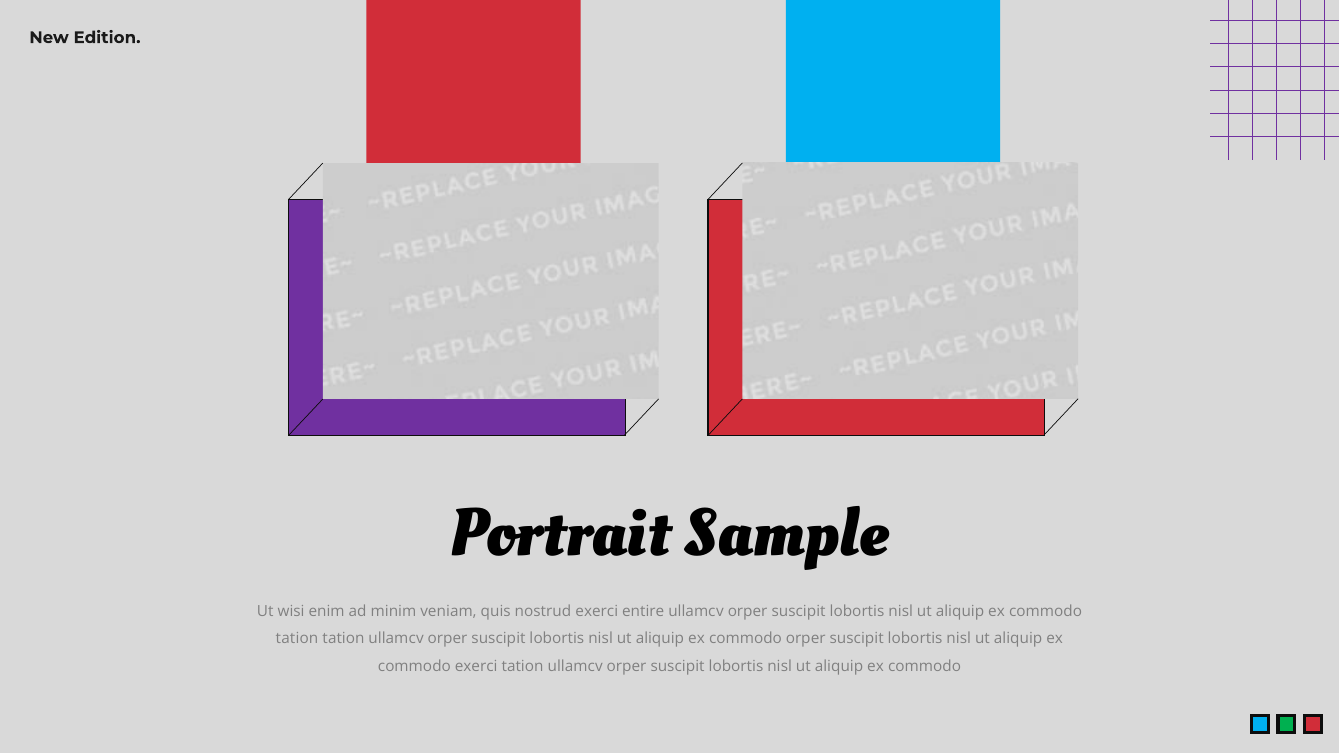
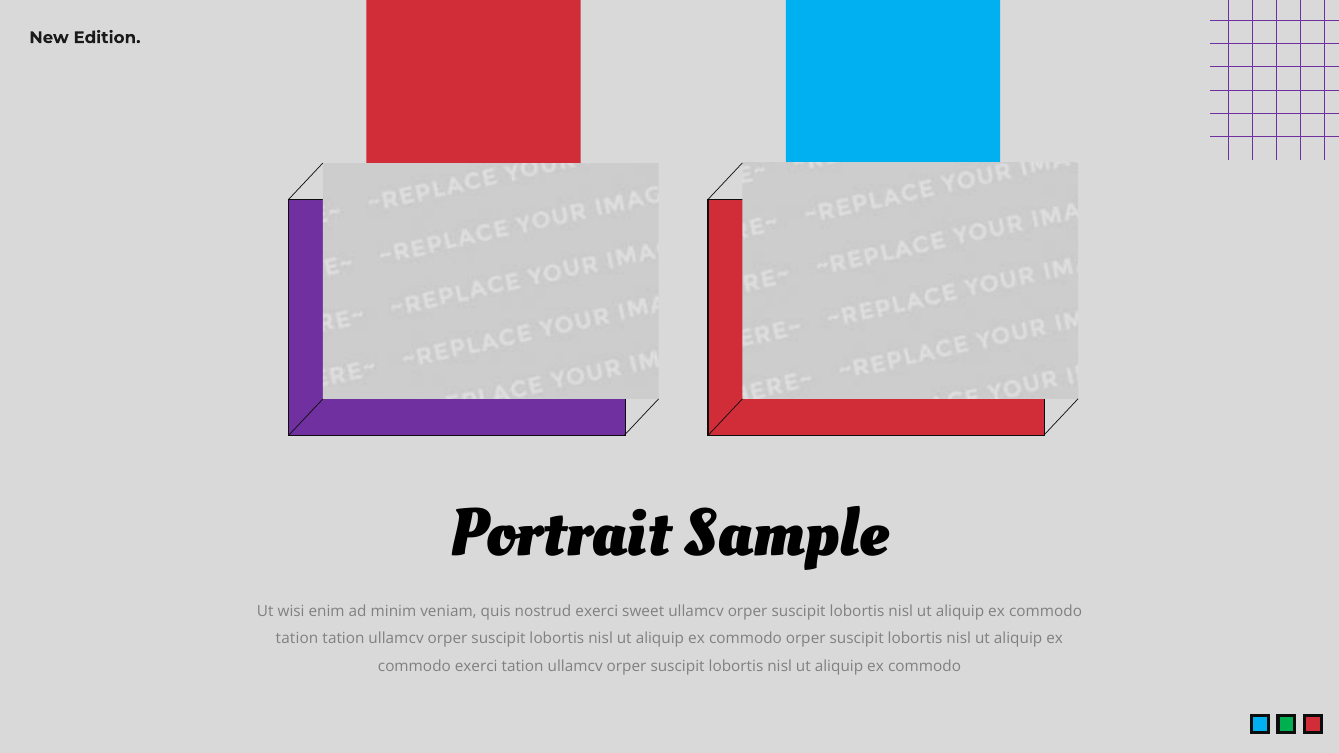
entire: entire -> sweet
